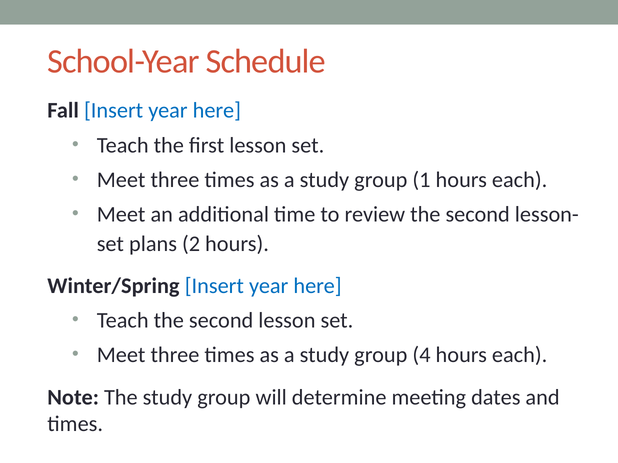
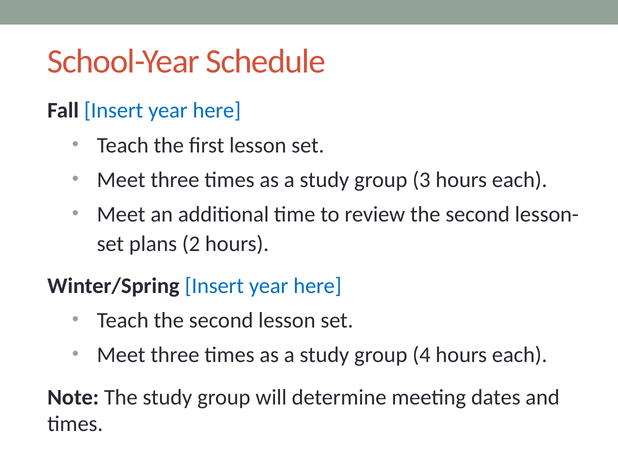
1: 1 -> 3
